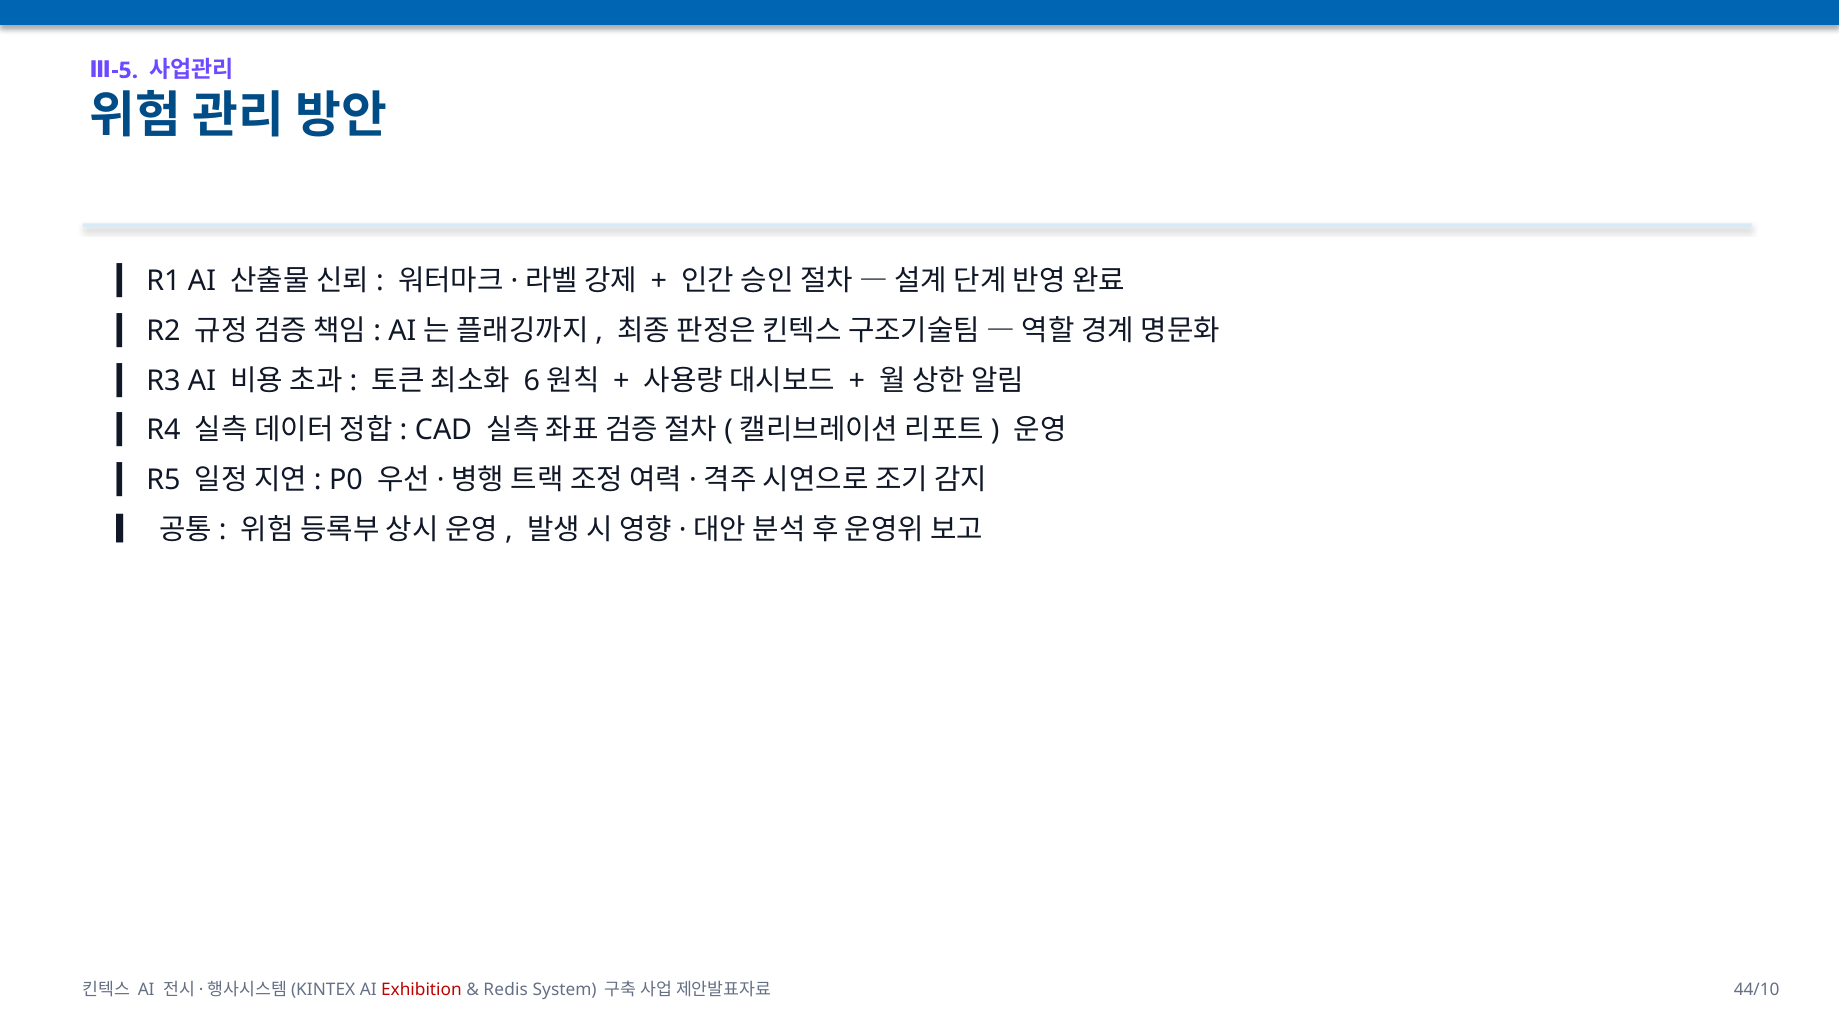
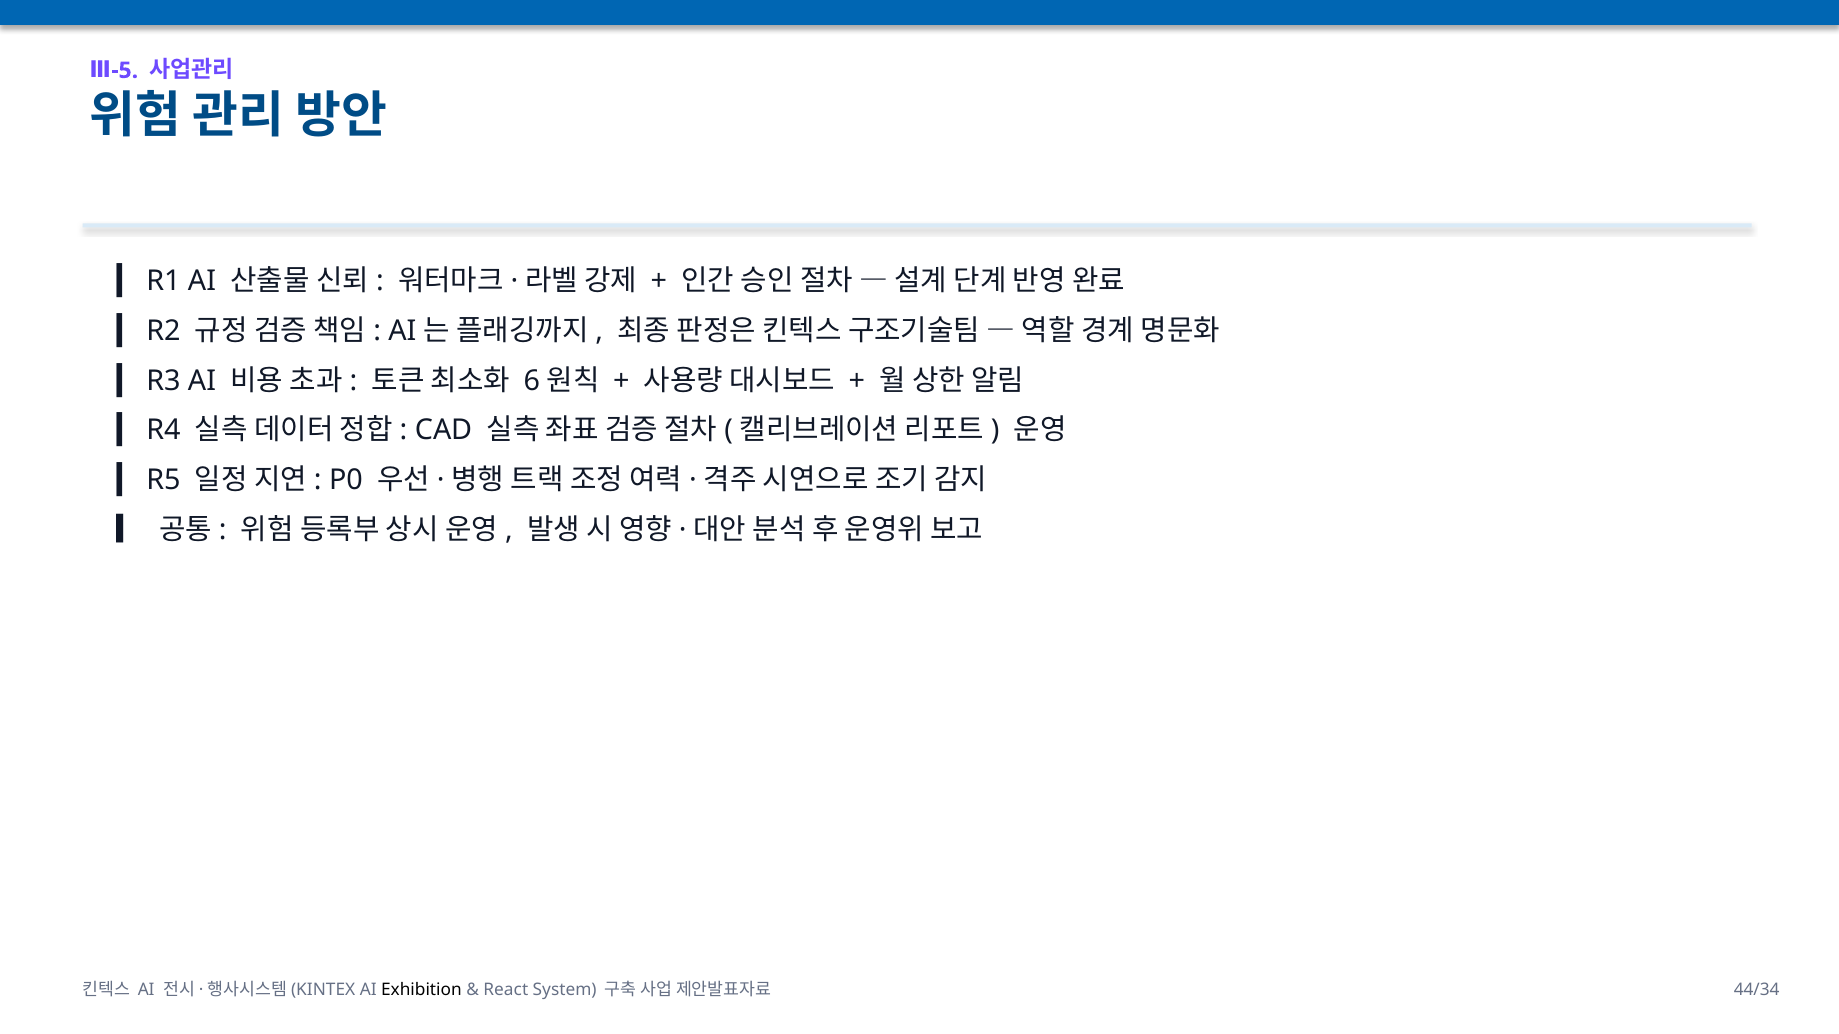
Exhibition colour: red -> black
Redis: Redis -> React
44/10: 44/10 -> 44/34
